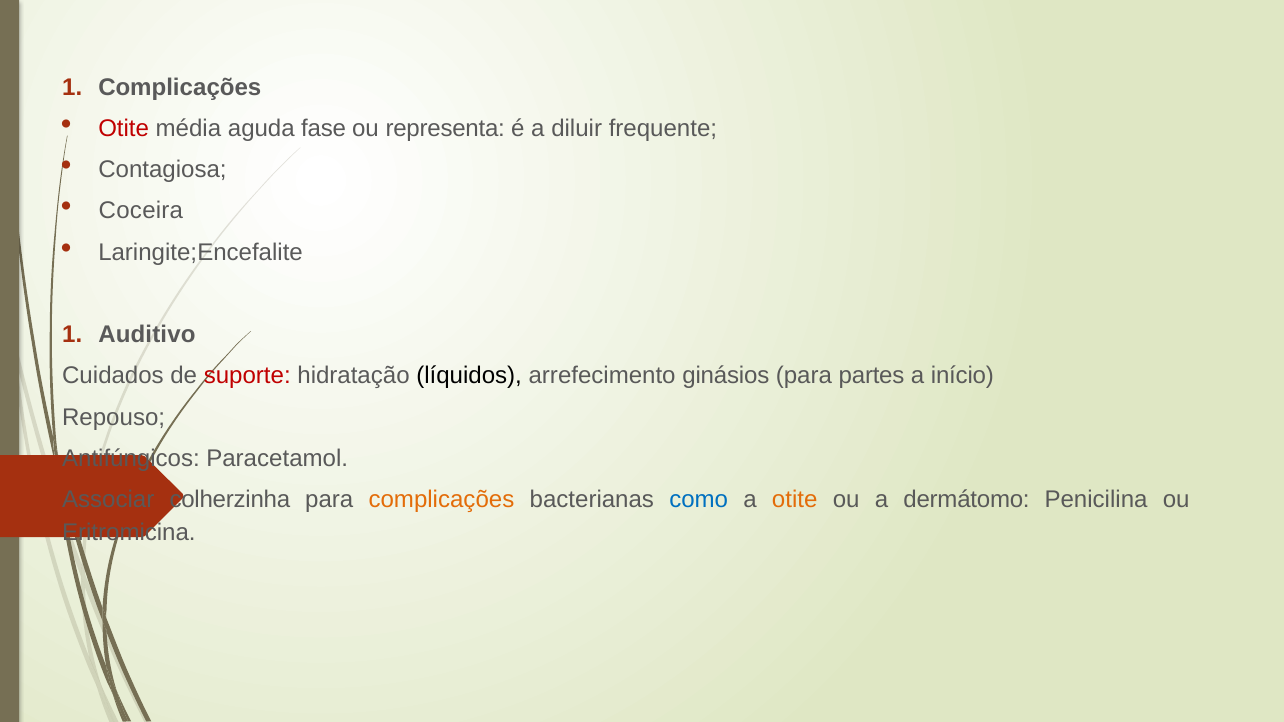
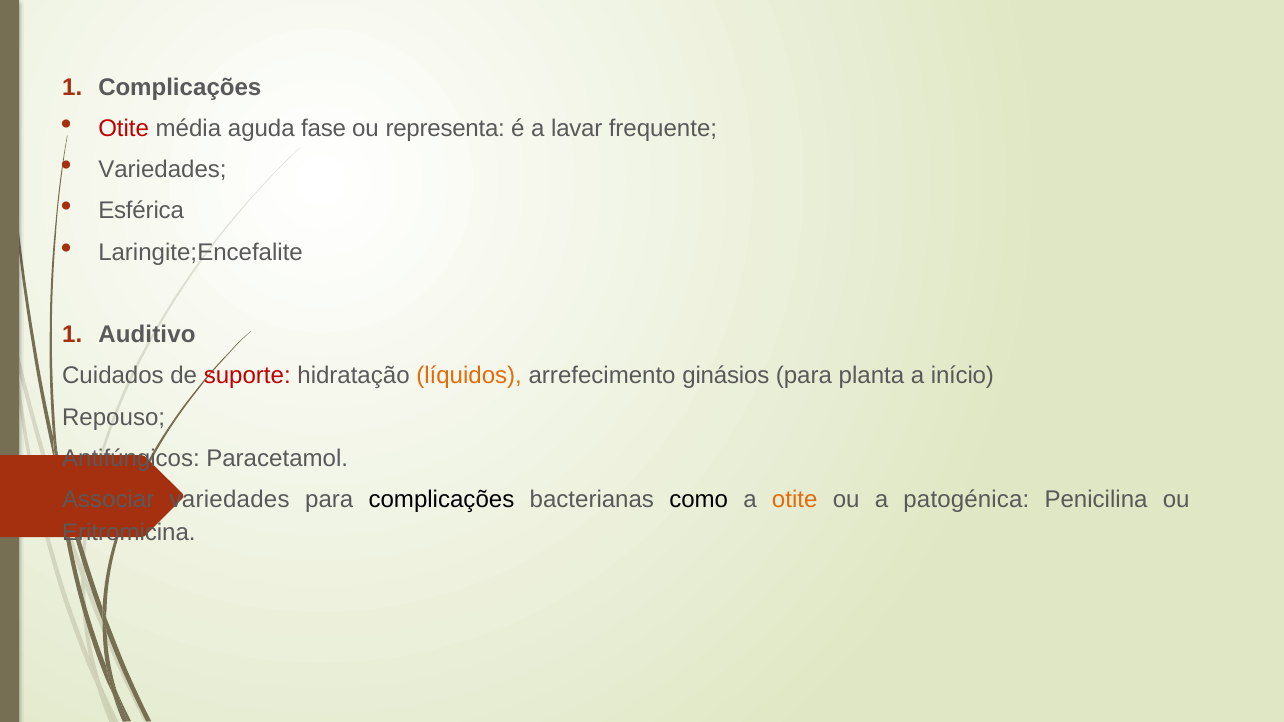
diluir: diluir -> lavar
Contagiosa at (162, 170): Contagiosa -> Variedades
Coceira: Coceira -> Esférica
líquidos colour: black -> orange
partes: partes -> planta
Associar colherzinha: colherzinha -> variedades
complicações at (441, 500) colour: orange -> black
como colour: blue -> black
dermátomo: dermátomo -> patogénica
